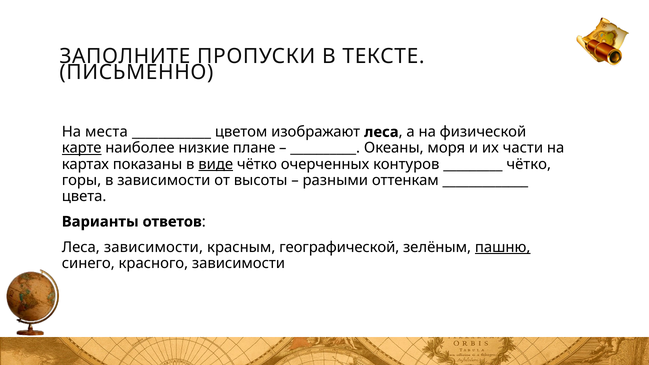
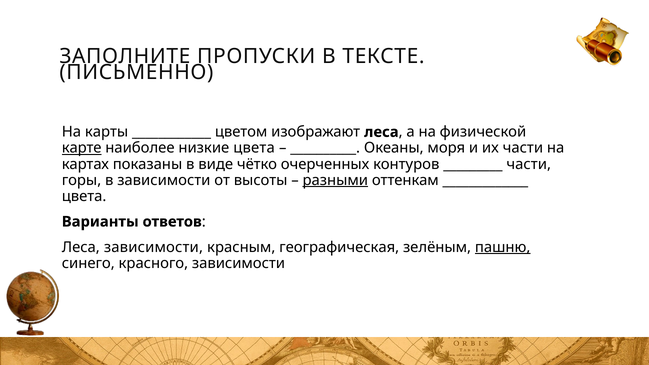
места: места -> карты
низкие плане: плане -> цвета
виде underline: present -> none
чётко at (529, 164): чётко -> части
разными underline: none -> present
географической: географической -> географическая
